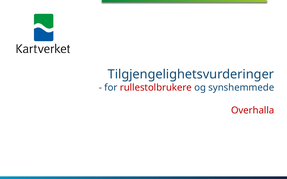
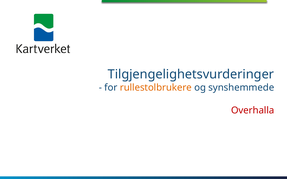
rullestolbrukere colour: red -> orange
